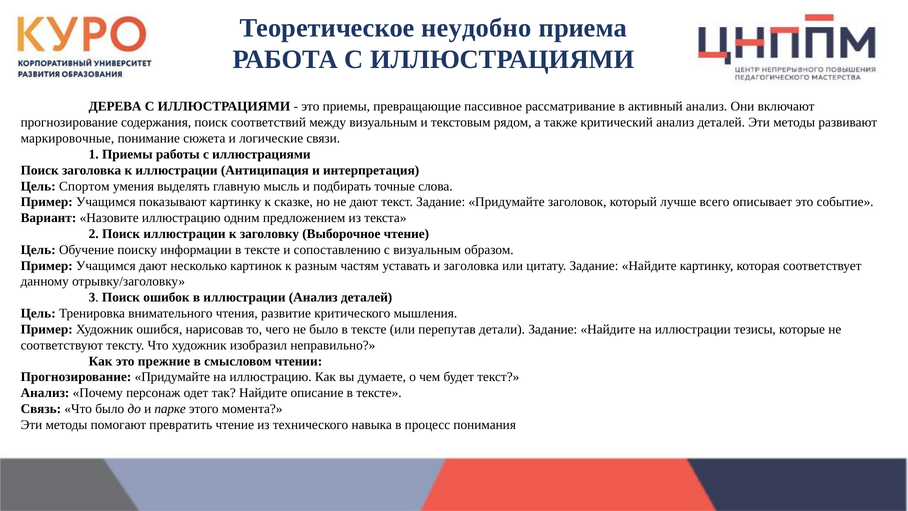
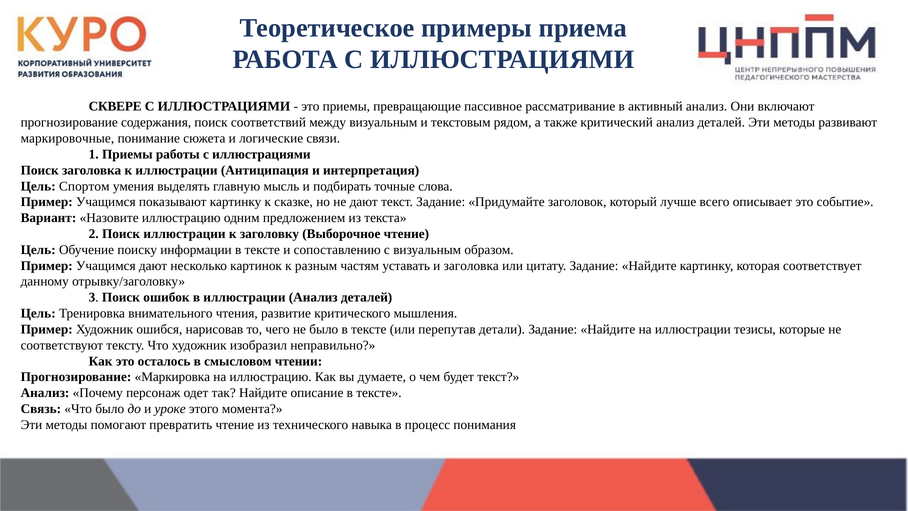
неудобно: неудобно -> примеры
ДЕРЕВА: ДЕРЕВА -> СКВЕРЕ
прежние: прежние -> осталось
Прогнозирование Придумайте: Придумайте -> Маркировка
парке: парке -> уроке
